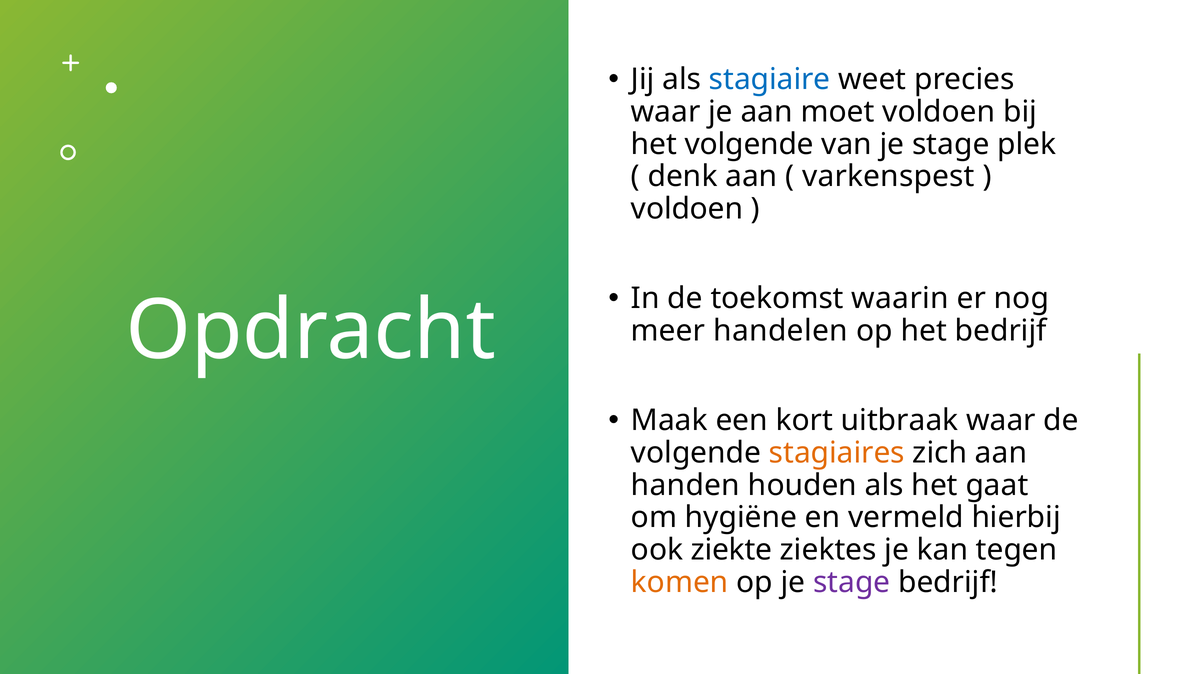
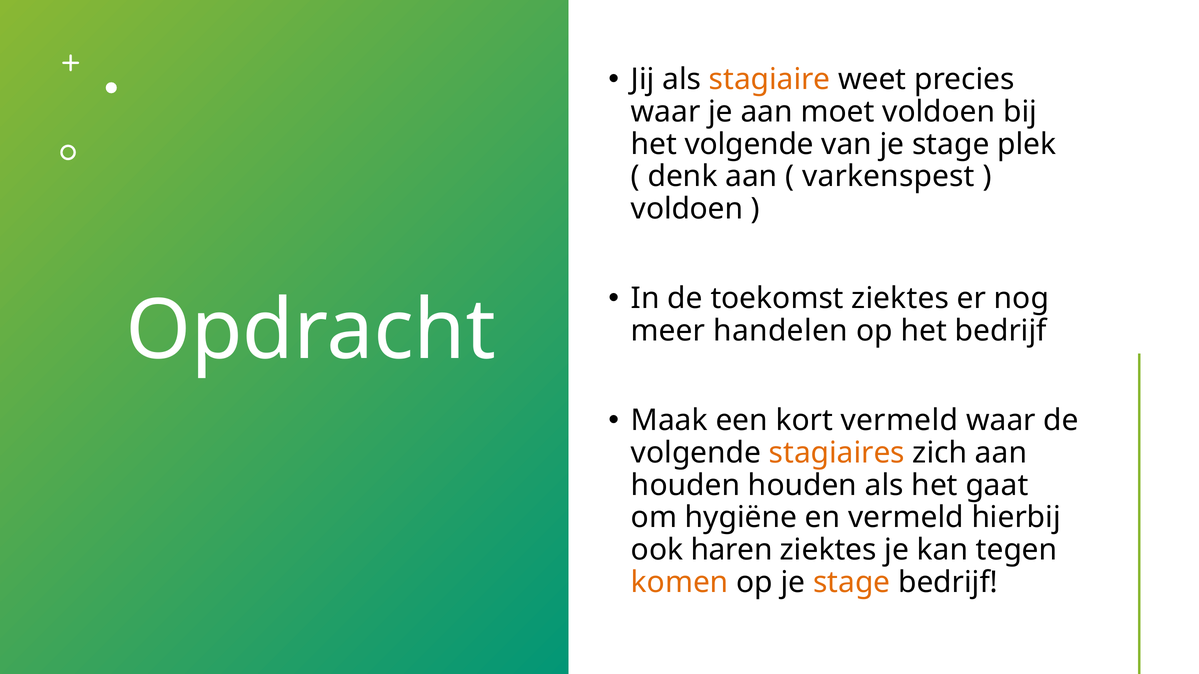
stagiaire colour: blue -> orange
toekomst waarin: waarin -> ziektes
kort uitbraak: uitbraak -> vermeld
handen at (685, 486): handen -> houden
ziekte: ziekte -> haren
stage at (852, 583) colour: purple -> orange
